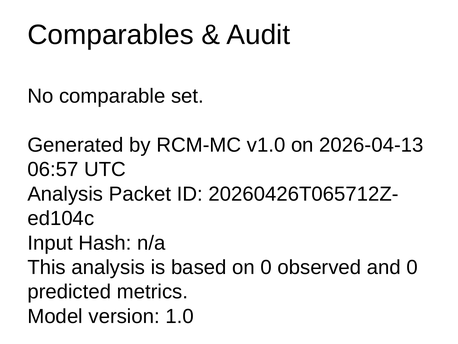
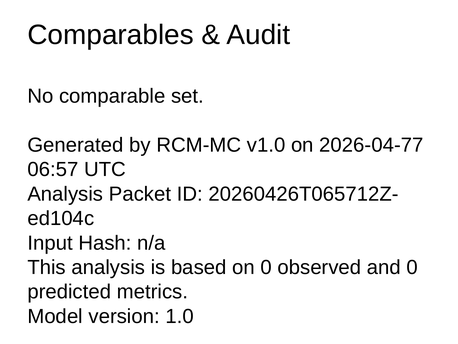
2026-04-13: 2026-04-13 -> 2026-04-77
